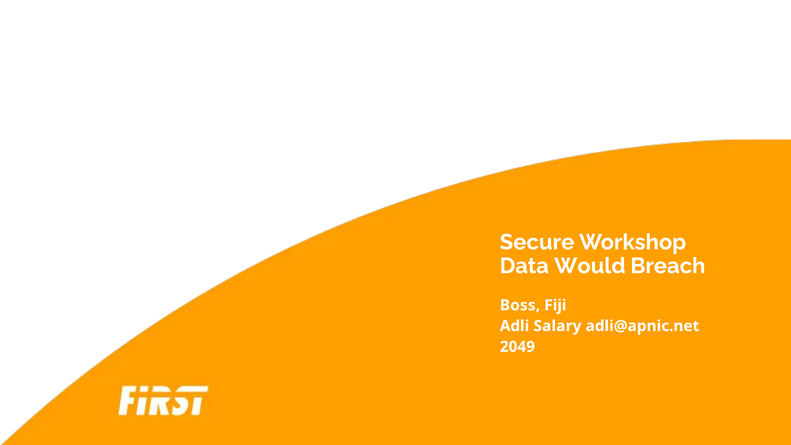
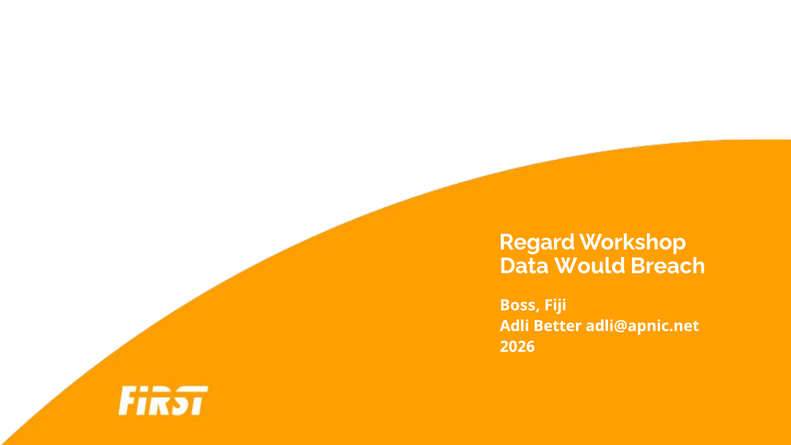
Secure: Secure -> Regard
Salary: Salary -> Better
2049: 2049 -> 2026
